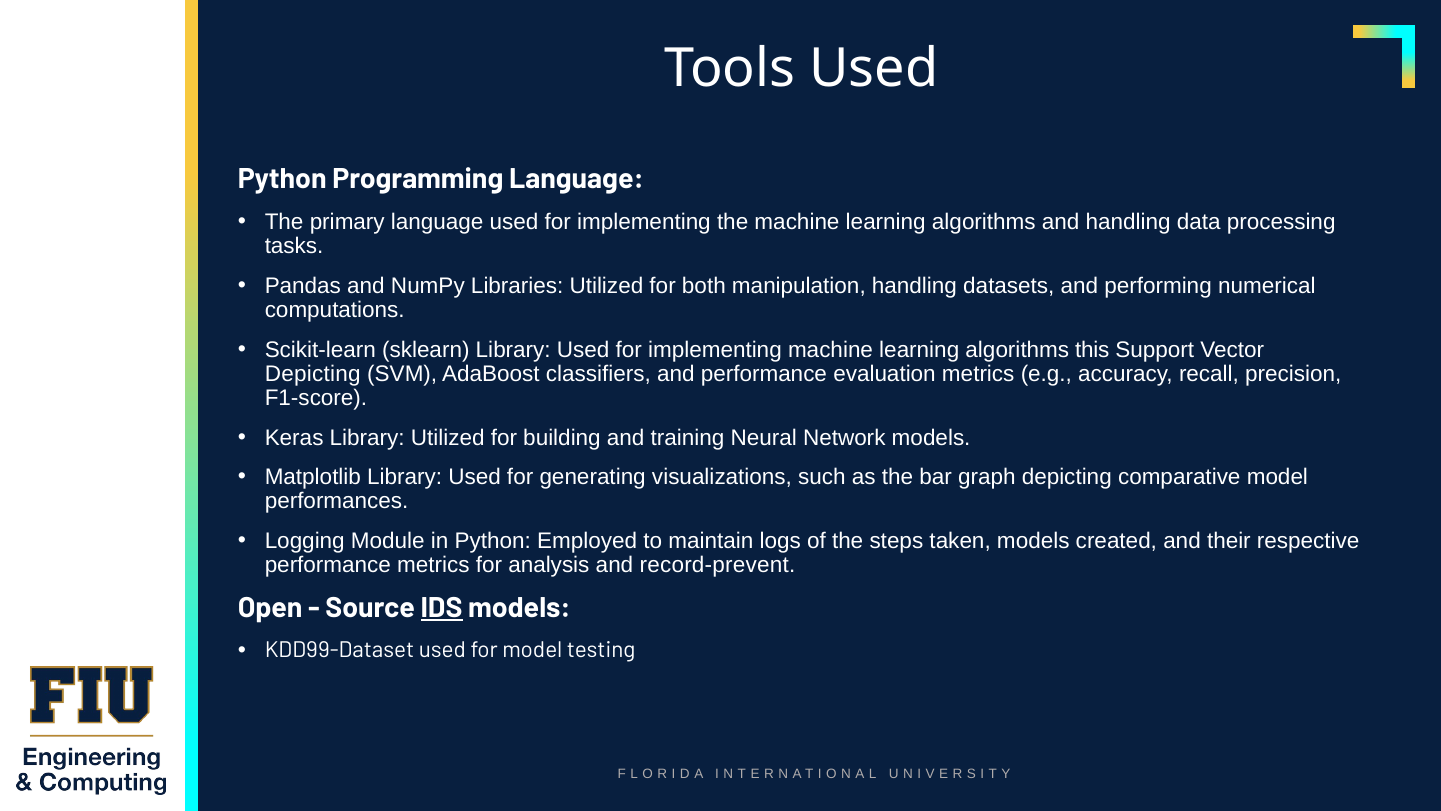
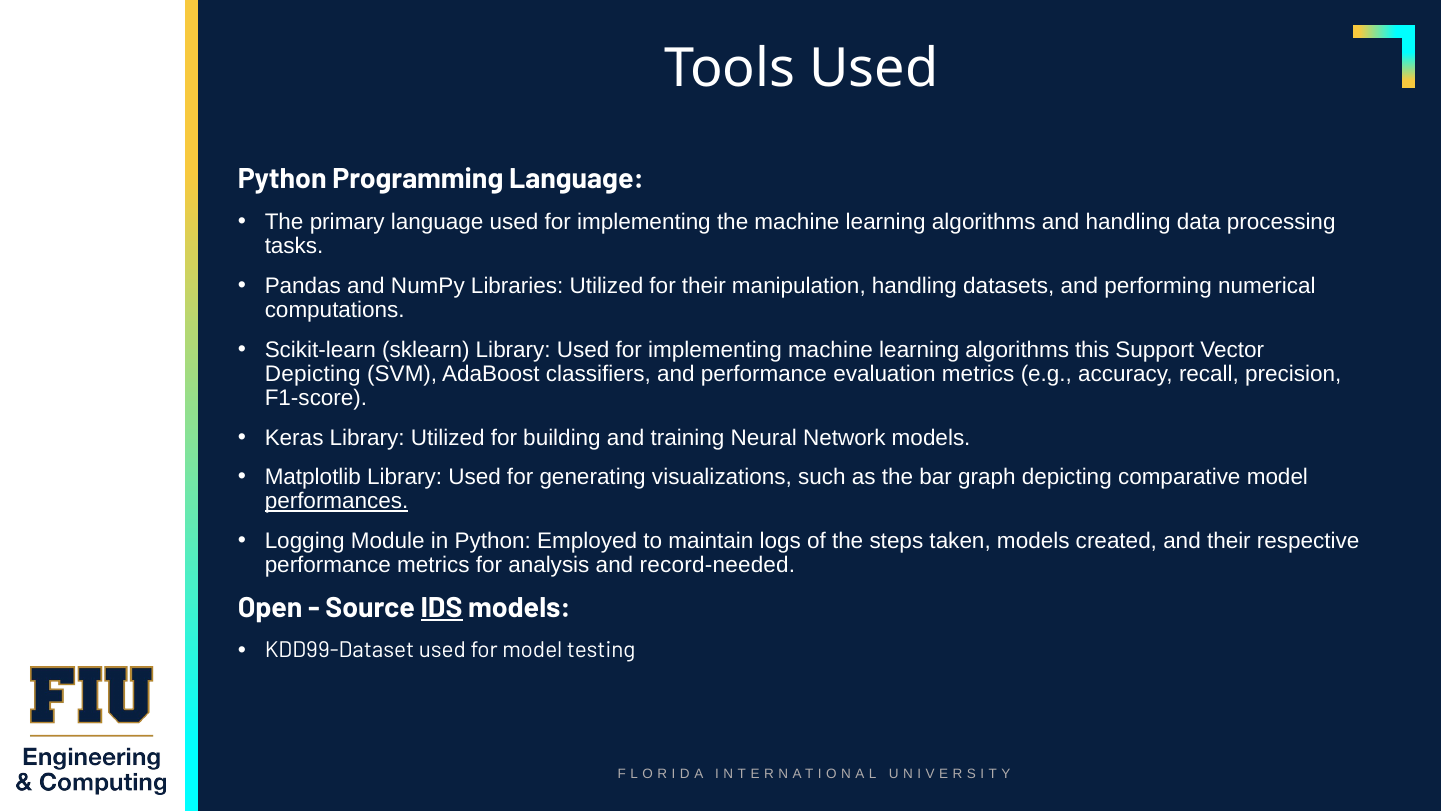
for both: both -> their
performances underline: none -> present
record-prevent: record-prevent -> record-needed
